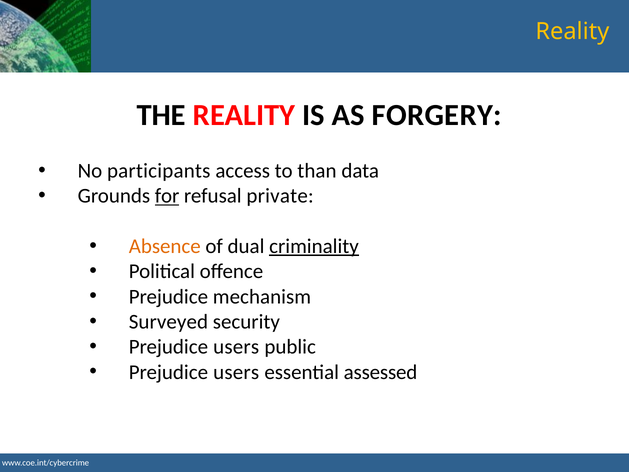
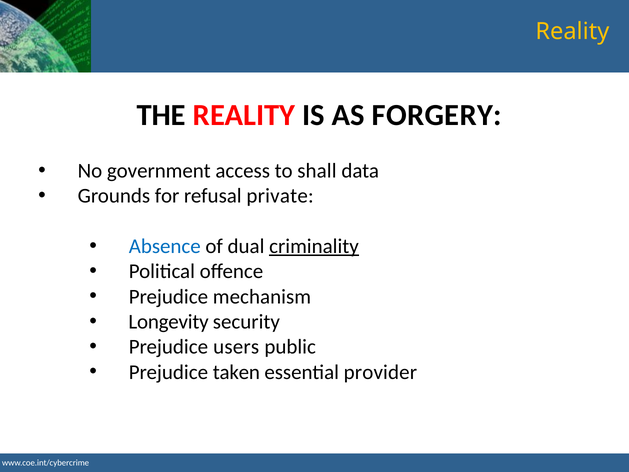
participants: participants -> government
than: than -> shall
for underline: present -> none
Absence colour: orange -> blue
Surveyed: Surveyed -> Longevity
users at (236, 372): users -> taken
assessed: assessed -> provider
